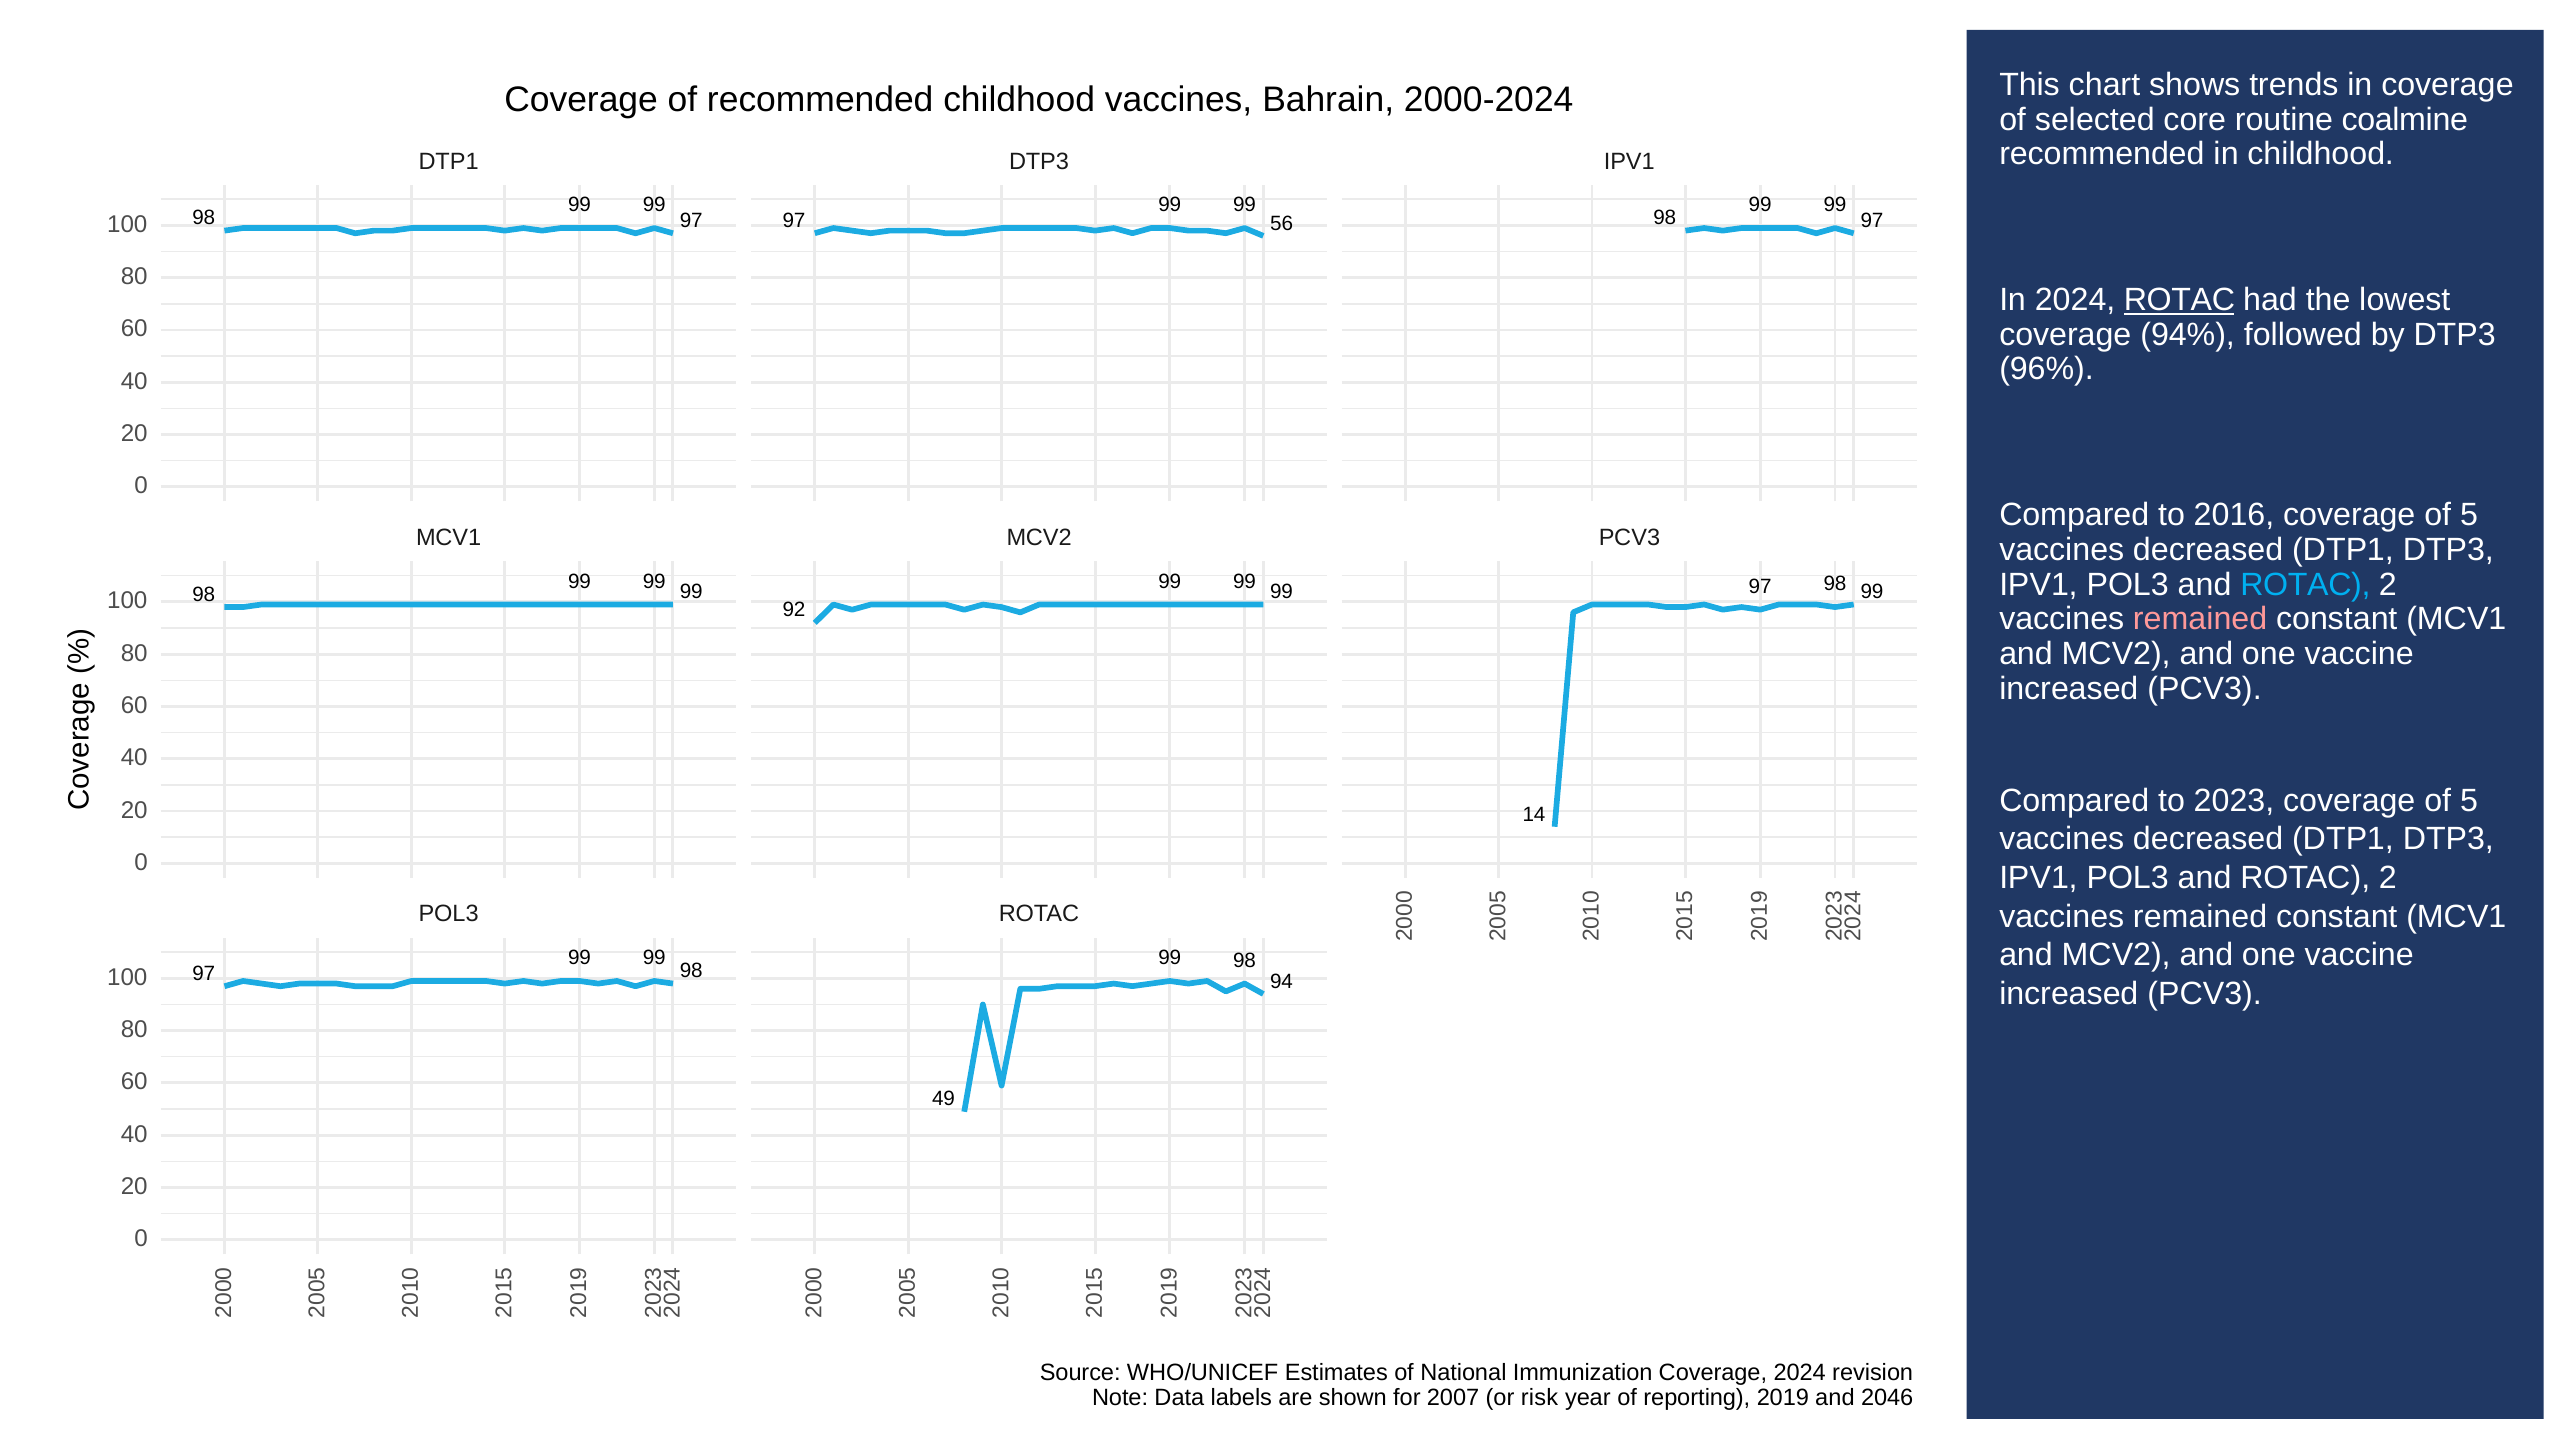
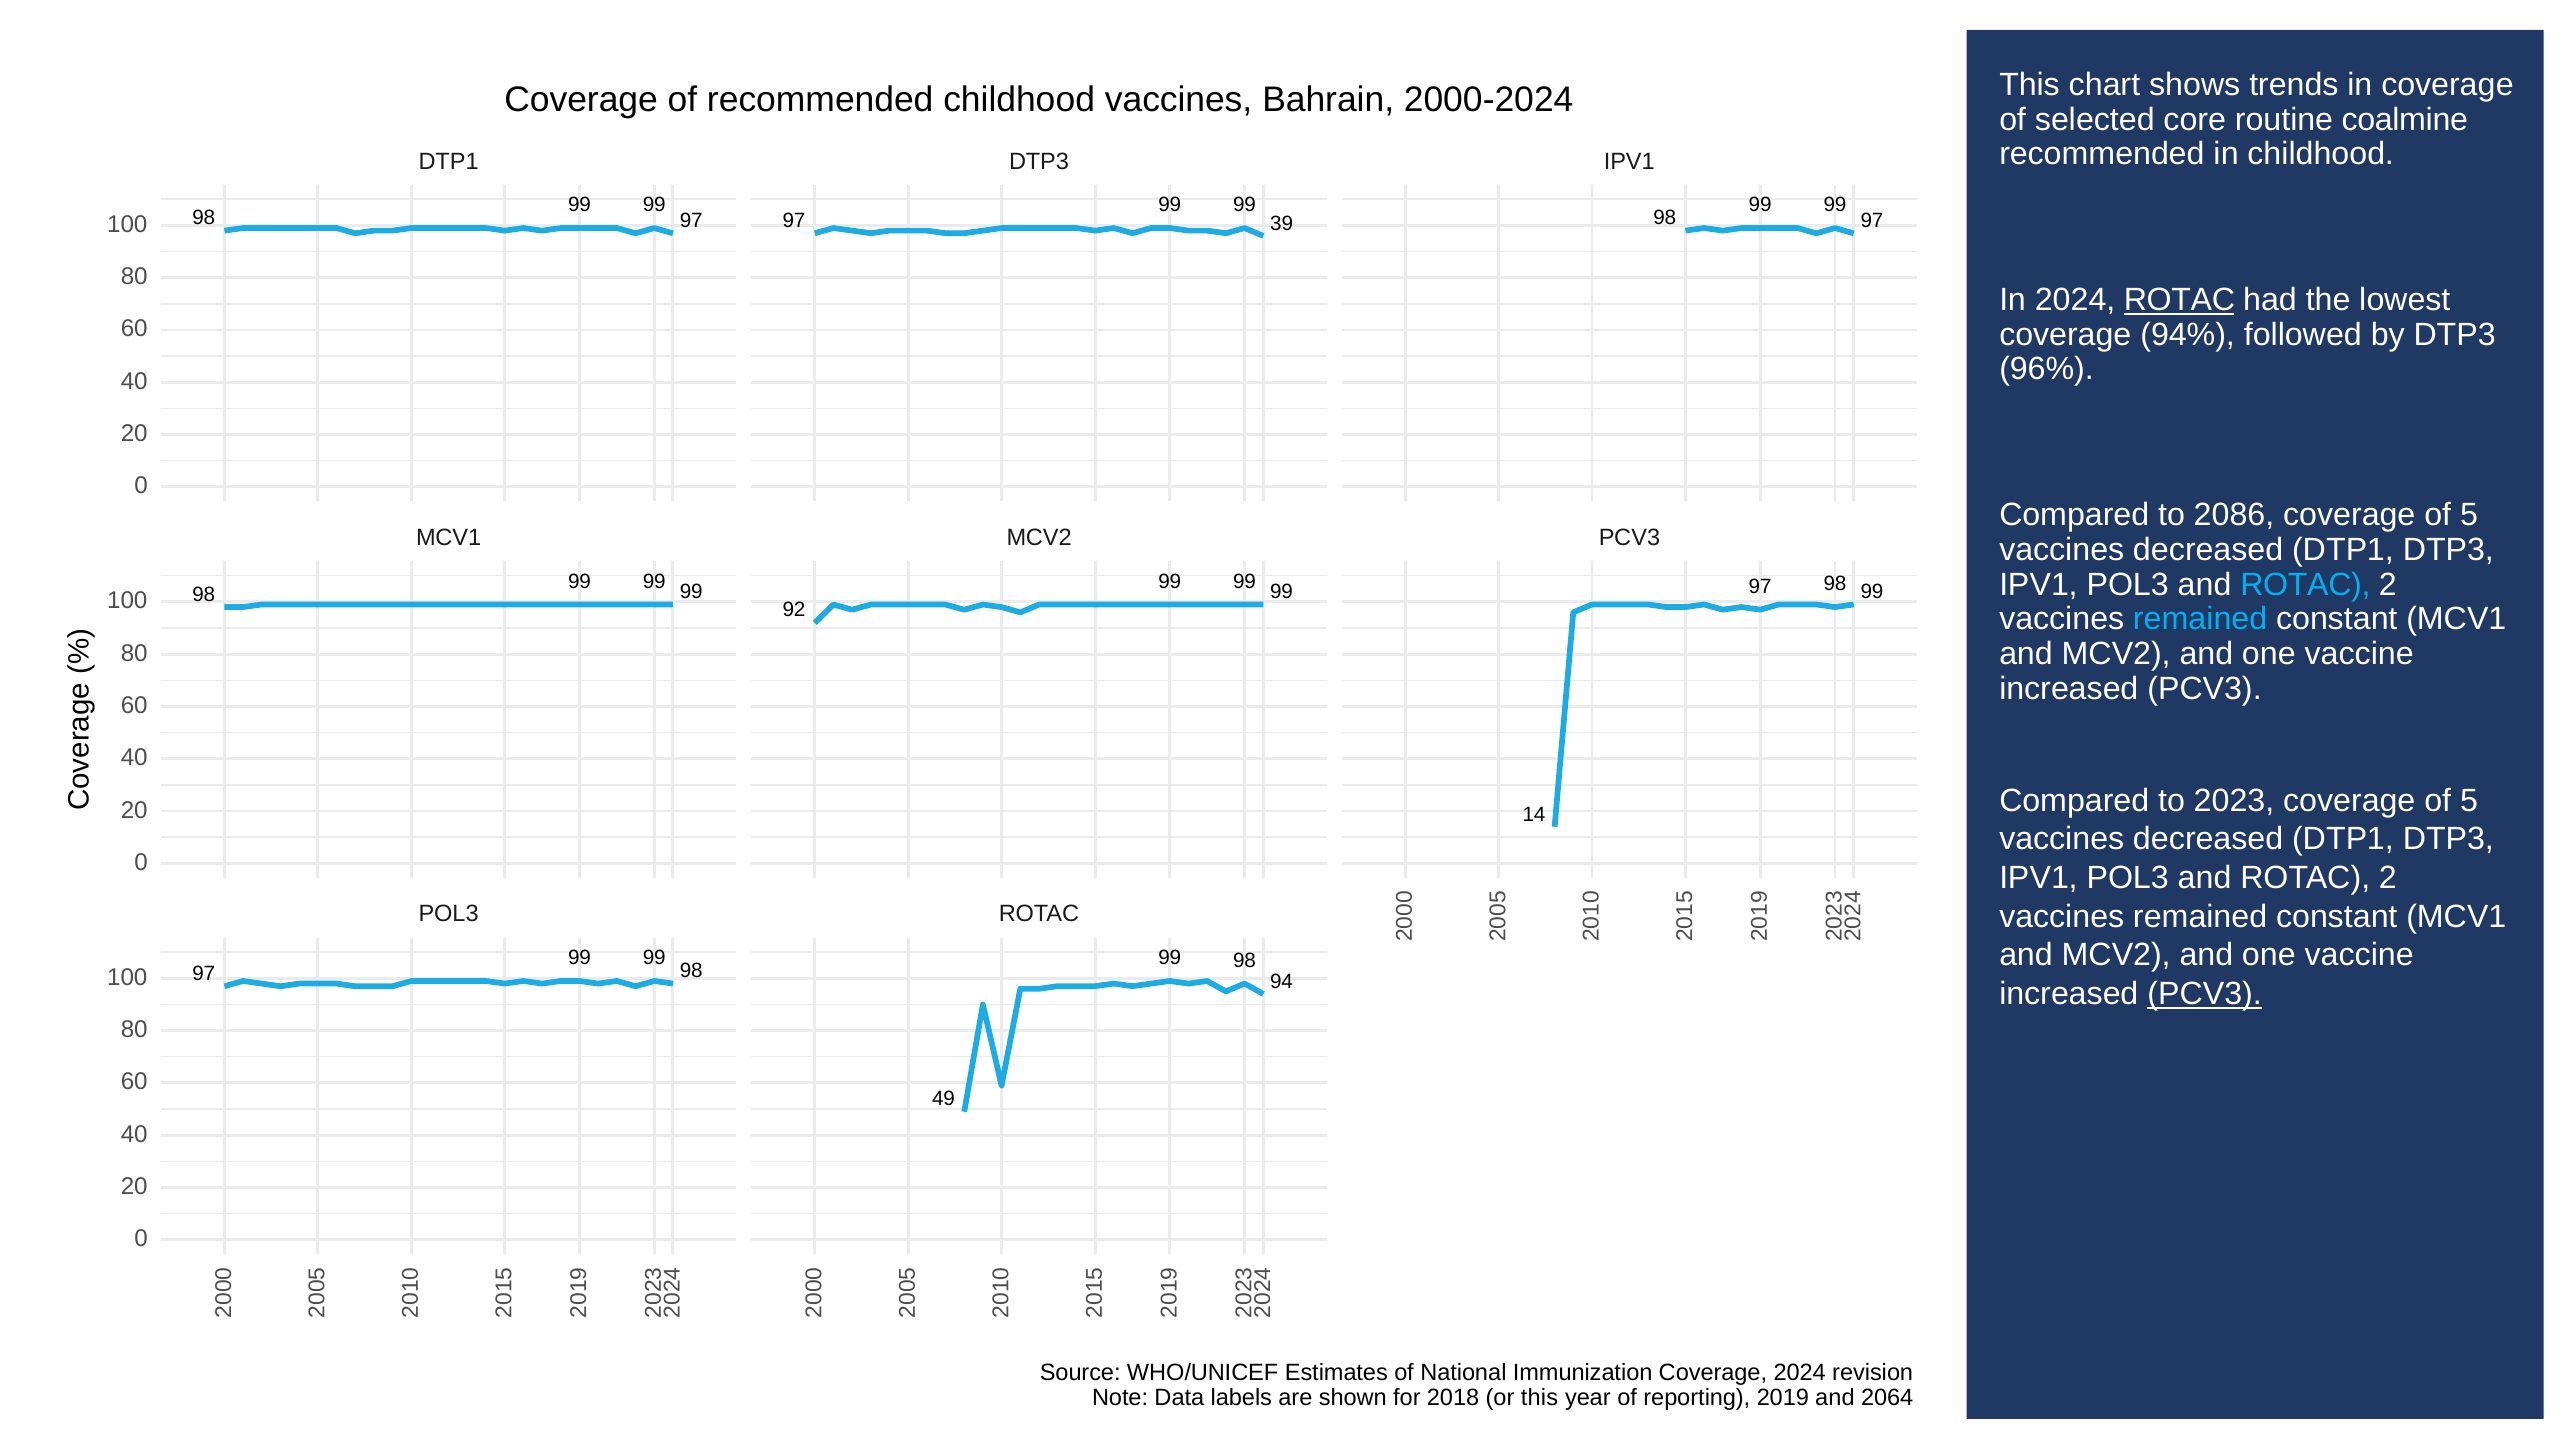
56: 56 -> 39
2016: 2016 -> 2086
remained at (2200, 619) colour: pink -> light blue
PCV3 at (2205, 994) underline: none -> present
2007: 2007 -> 2018
or risk: risk -> this
2046: 2046 -> 2064
